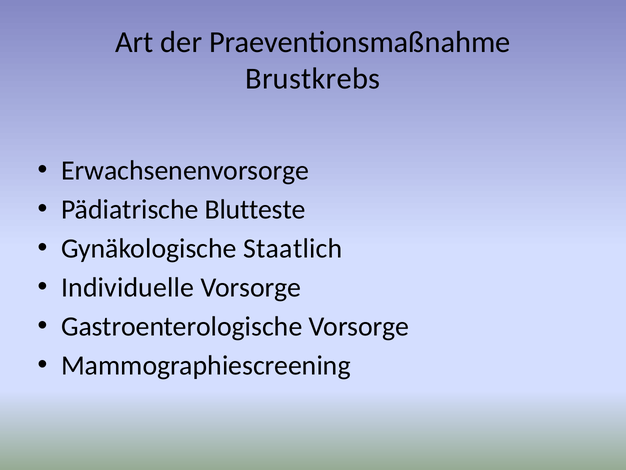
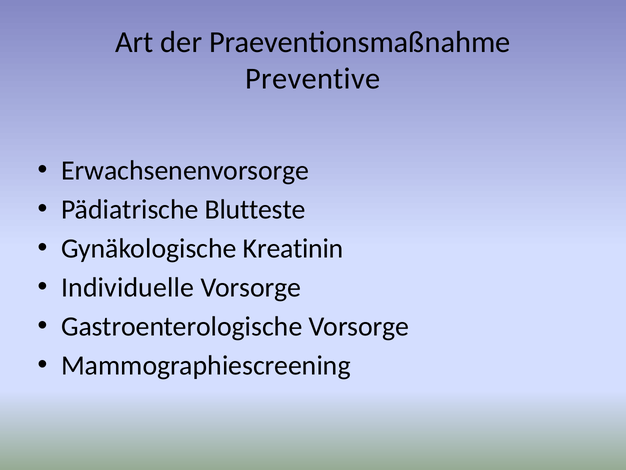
Brustkrebs: Brustkrebs -> Preventive
Staatlich: Staatlich -> Kreatinin
